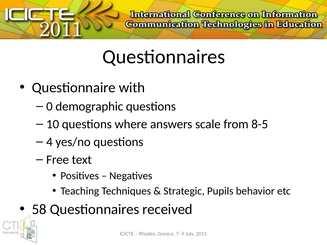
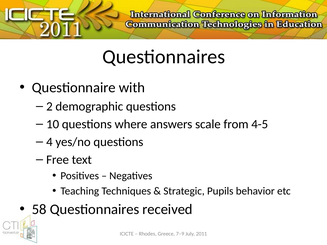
0: 0 -> 2
8-5: 8-5 -> 4-5
